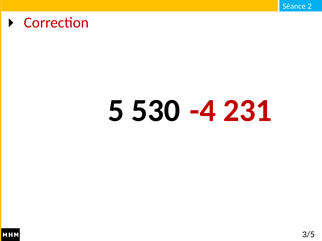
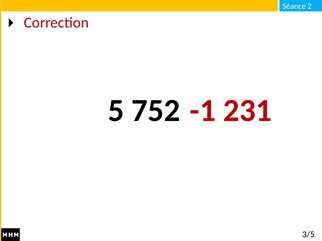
530: 530 -> 752
-4: -4 -> -1
